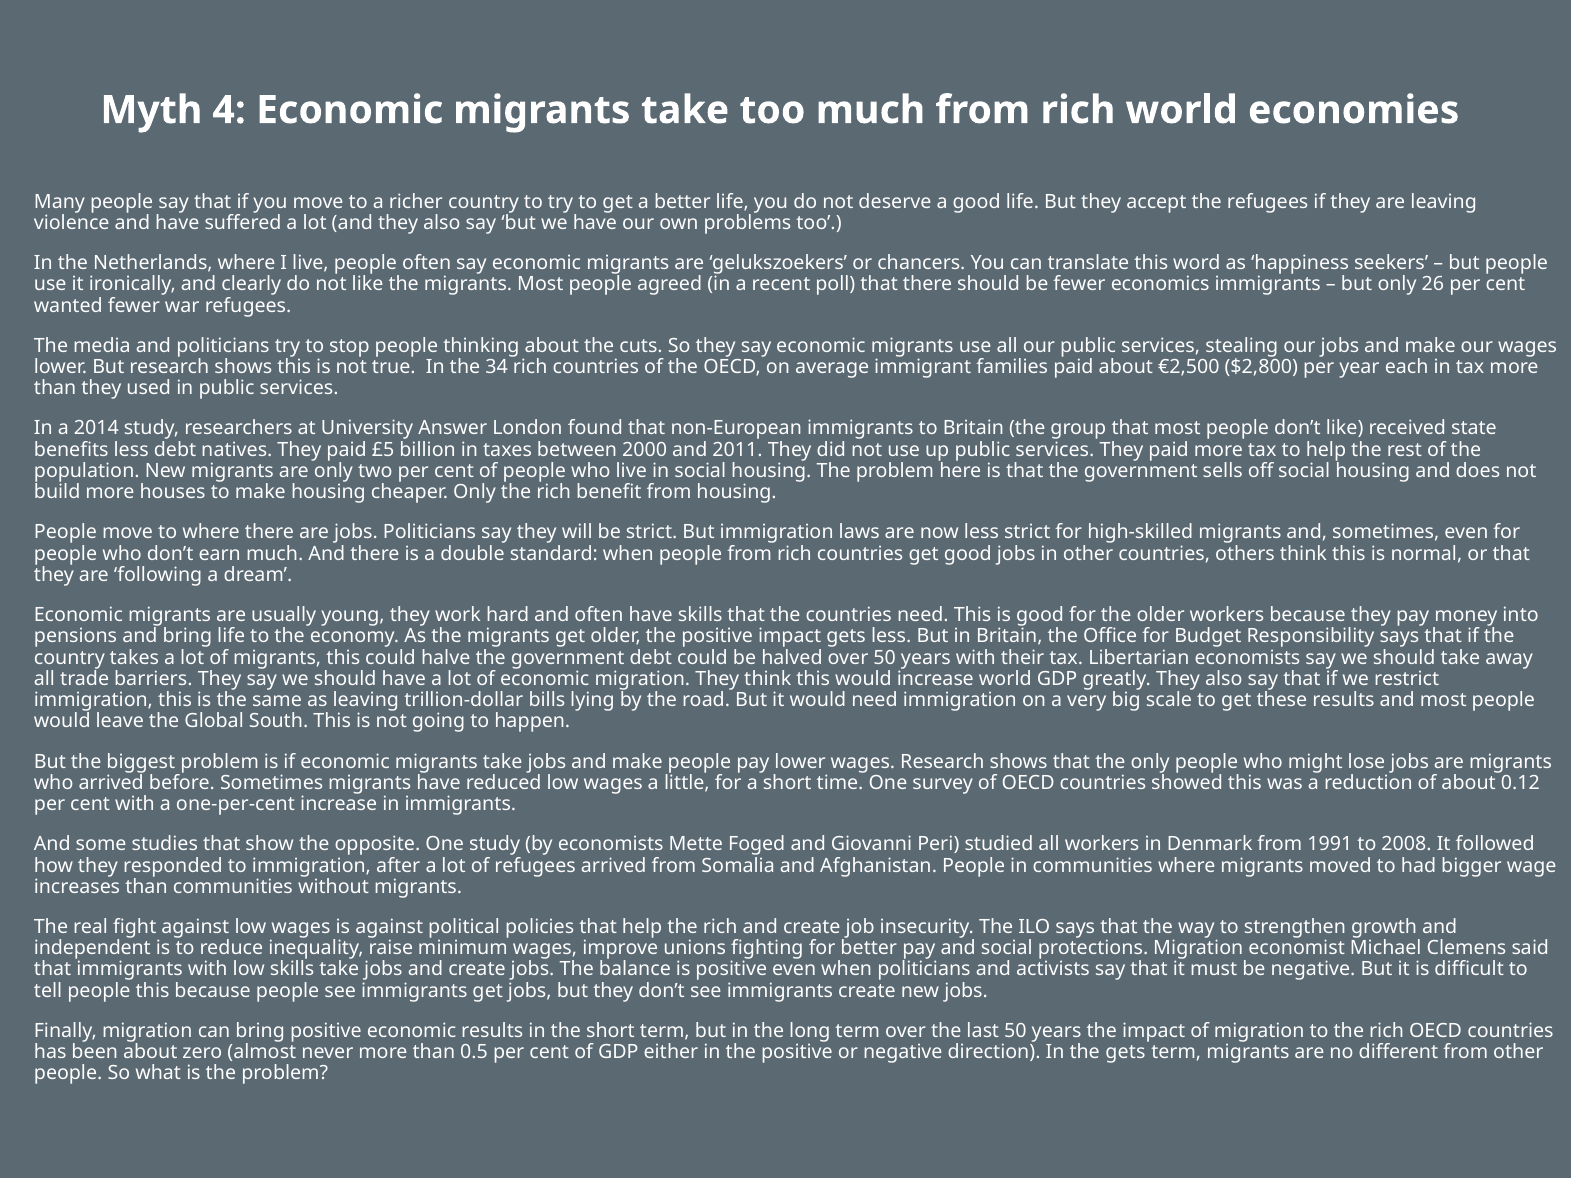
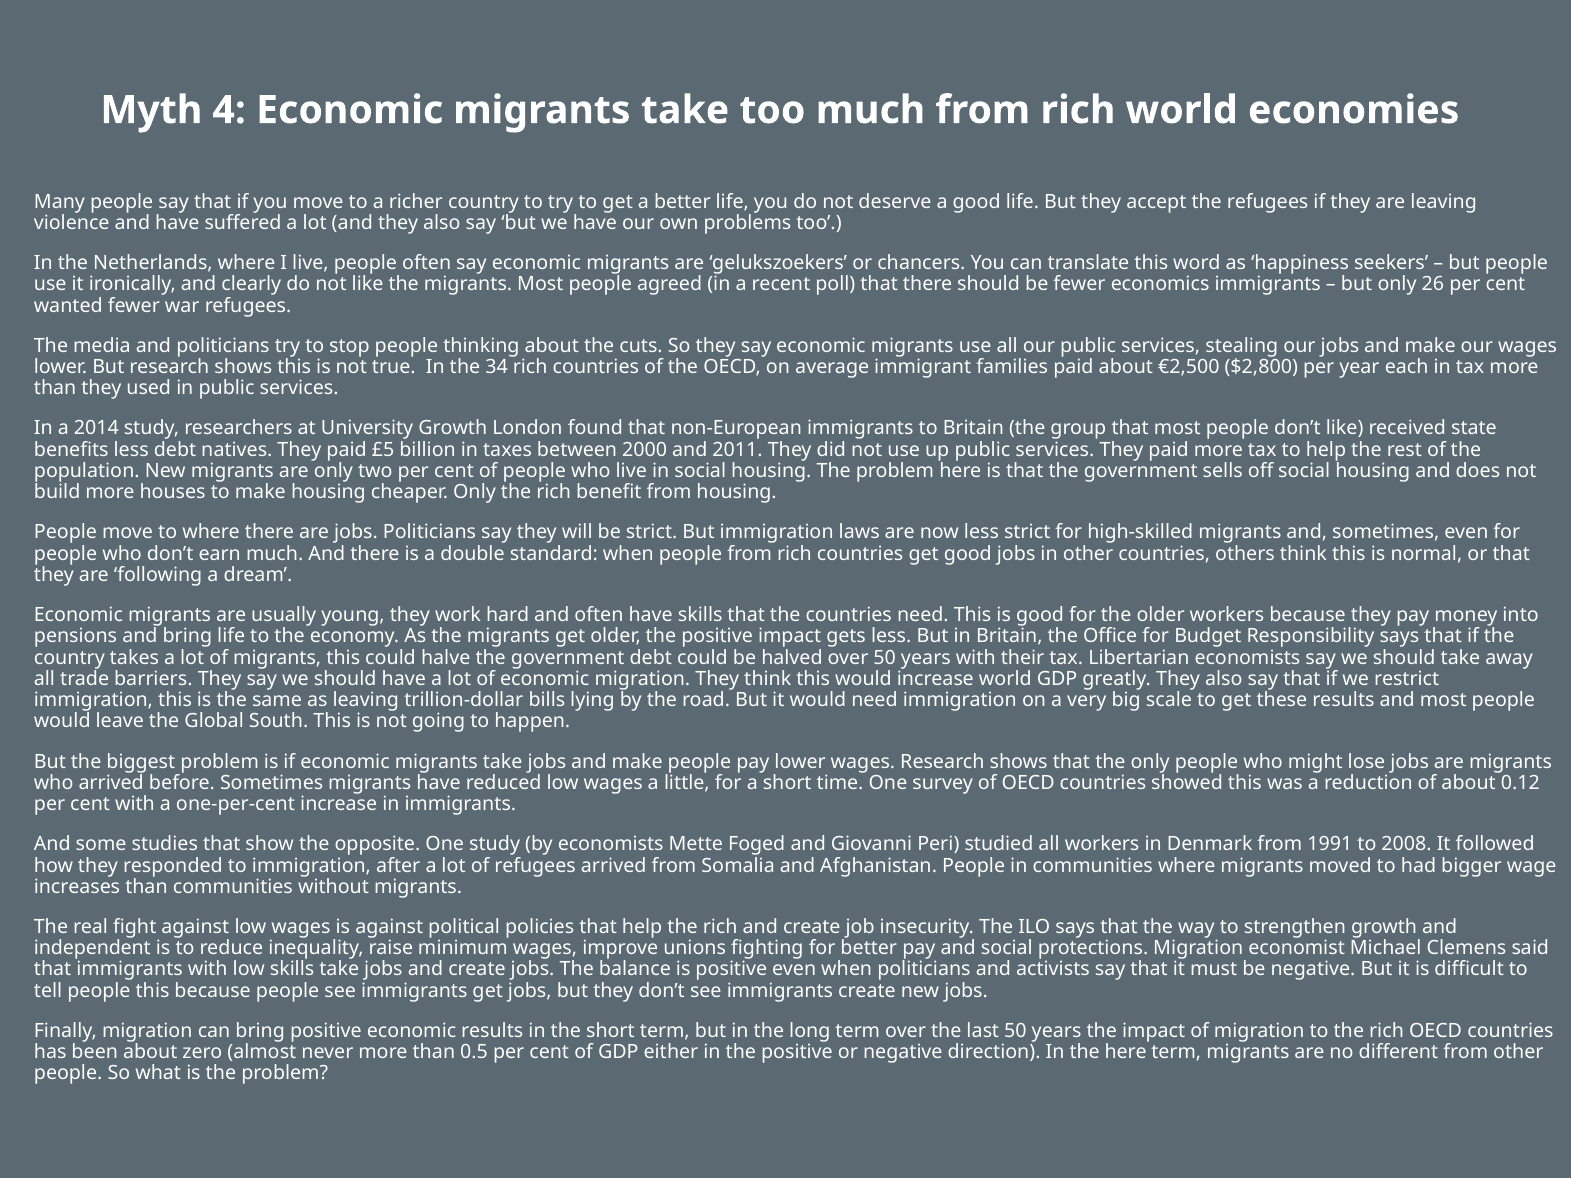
University Answer: Answer -> Growth
the gets: gets -> here
